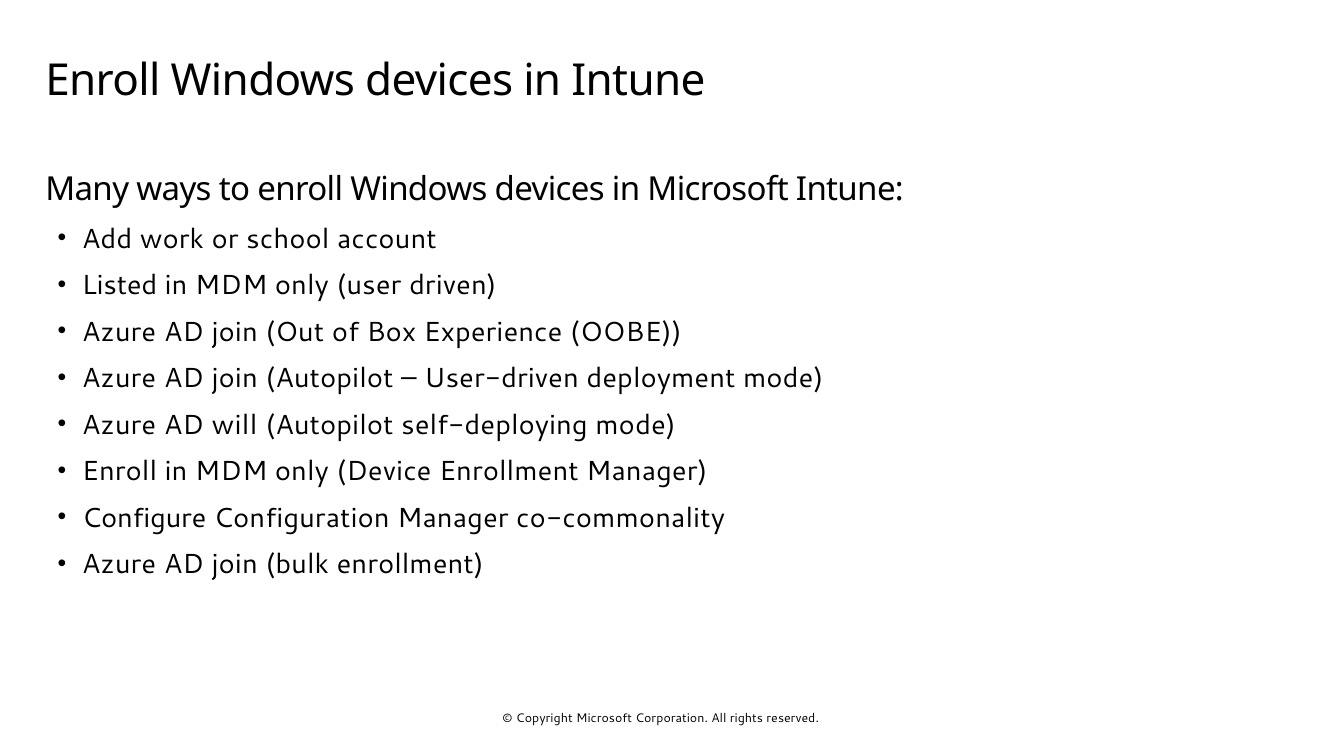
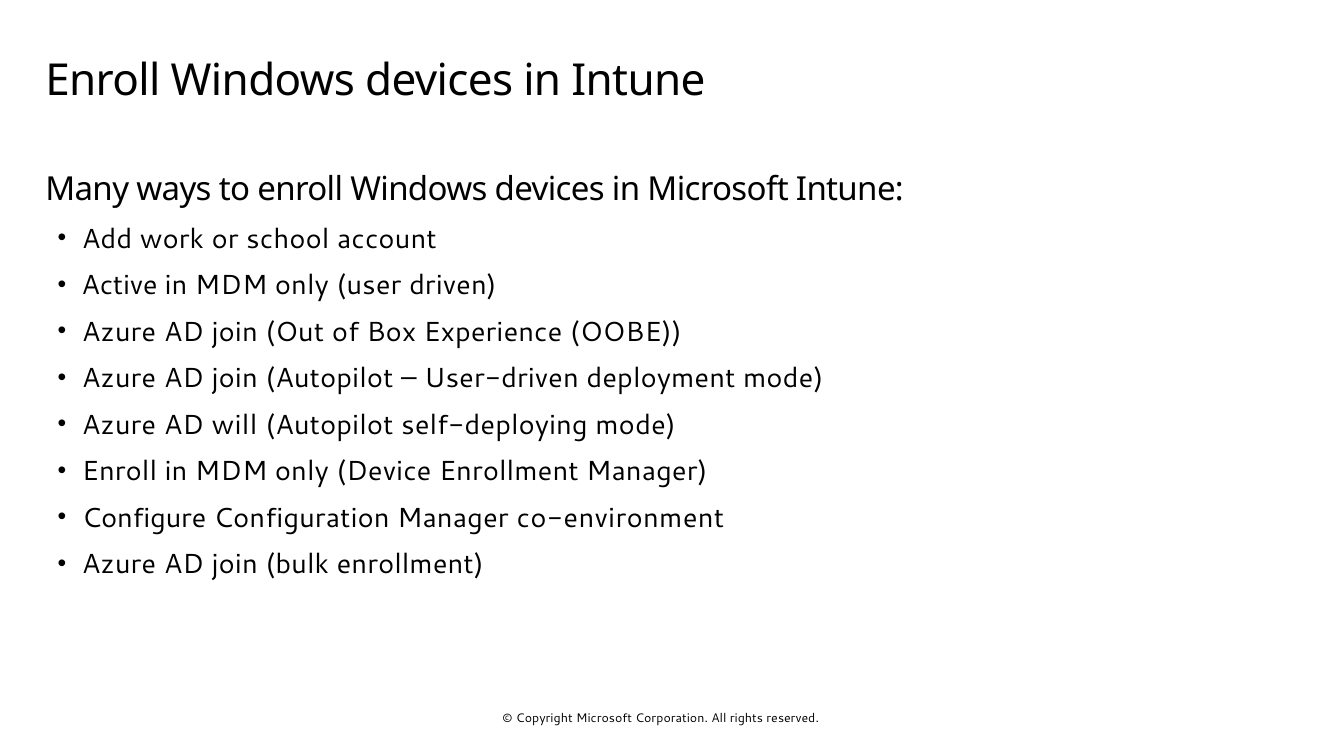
Listed: Listed -> Active
co-commonality: co-commonality -> co-environment
